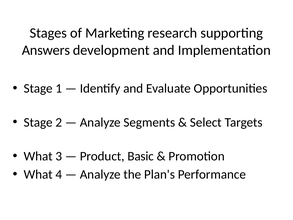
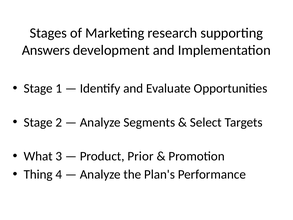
Basic: Basic -> Prior
What at (38, 174): What -> Thing
